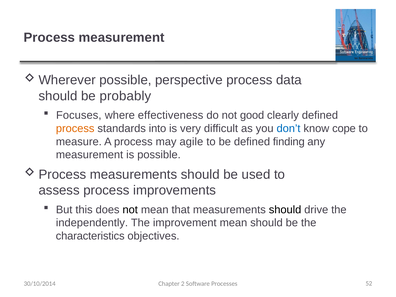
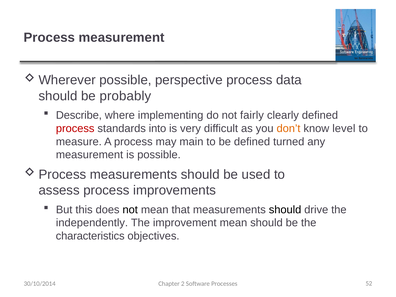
Focuses: Focuses -> Describe
effectiveness: effectiveness -> implementing
good: good -> fairly
process at (75, 128) colour: orange -> red
don’t colour: blue -> orange
cope: cope -> level
agile: agile -> main
finding: finding -> turned
